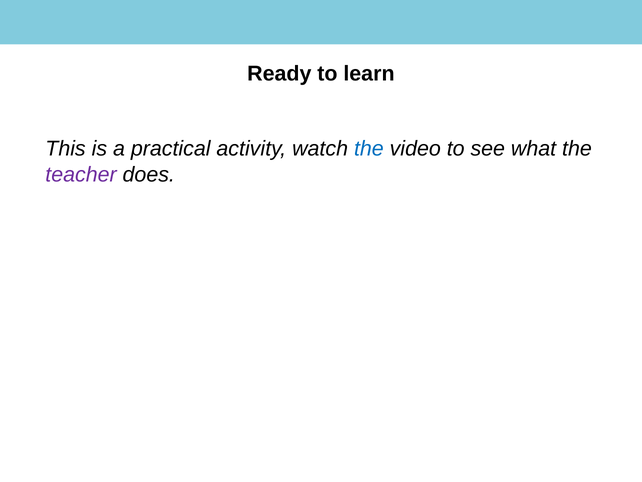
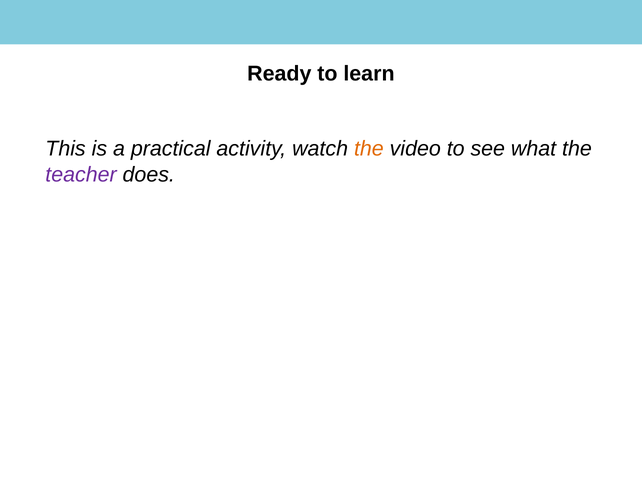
the at (369, 149) colour: blue -> orange
